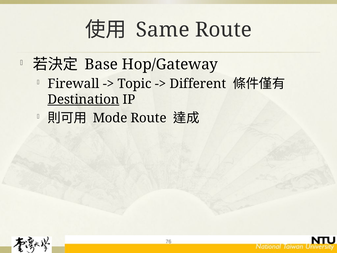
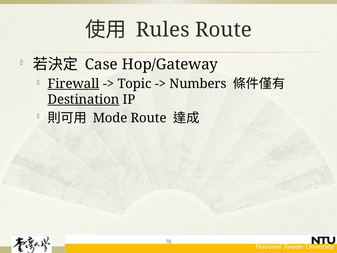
Same: Same -> Rules
Base: Base -> Case
Firewall underline: none -> present
Different: Different -> Numbers
